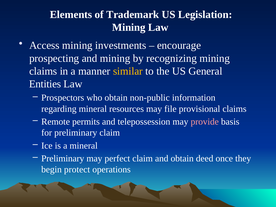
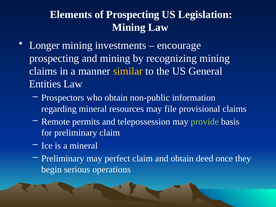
of Trademark: Trademark -> Prospecting
Access: Access -> Longer
provide colour: pink -> light green
protect: protect -> serious
